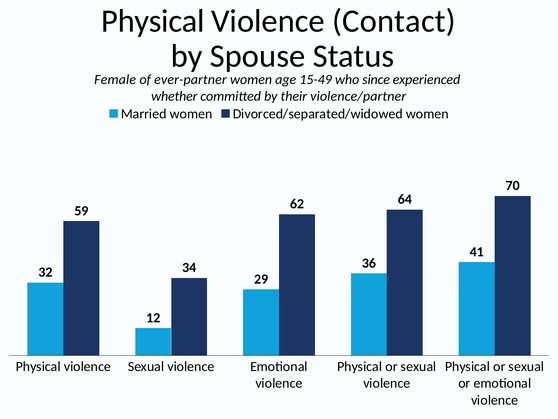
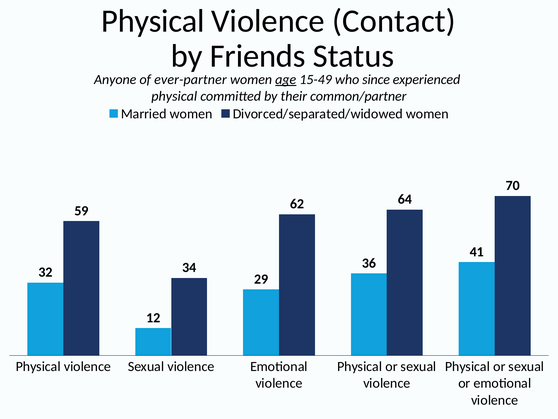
Spouse: Spouse -> Friends
Female: Female -> Anyone
age underline: none -> present
whether at (174, 96): whether -> physical
violence/partner: violence/partner -> common/partner
